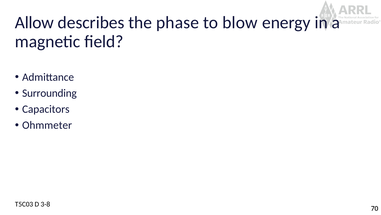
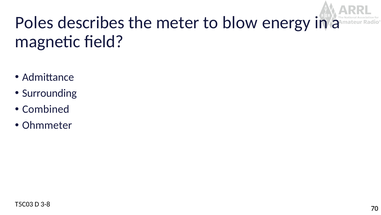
Allow: Allow -> Poles
phase: phase -> meter
Capacitors: Capacitors -> Combined
